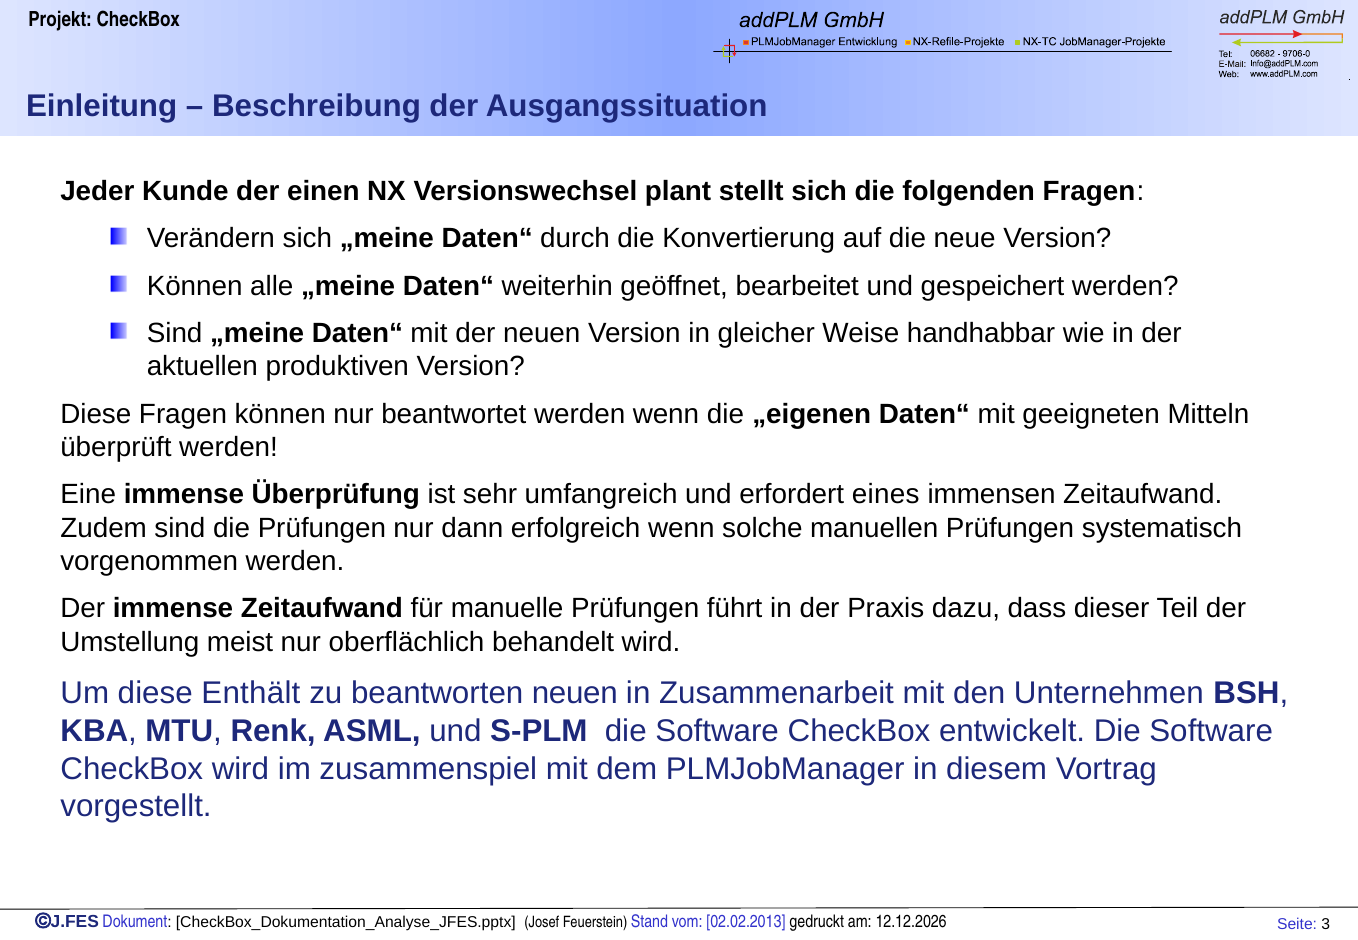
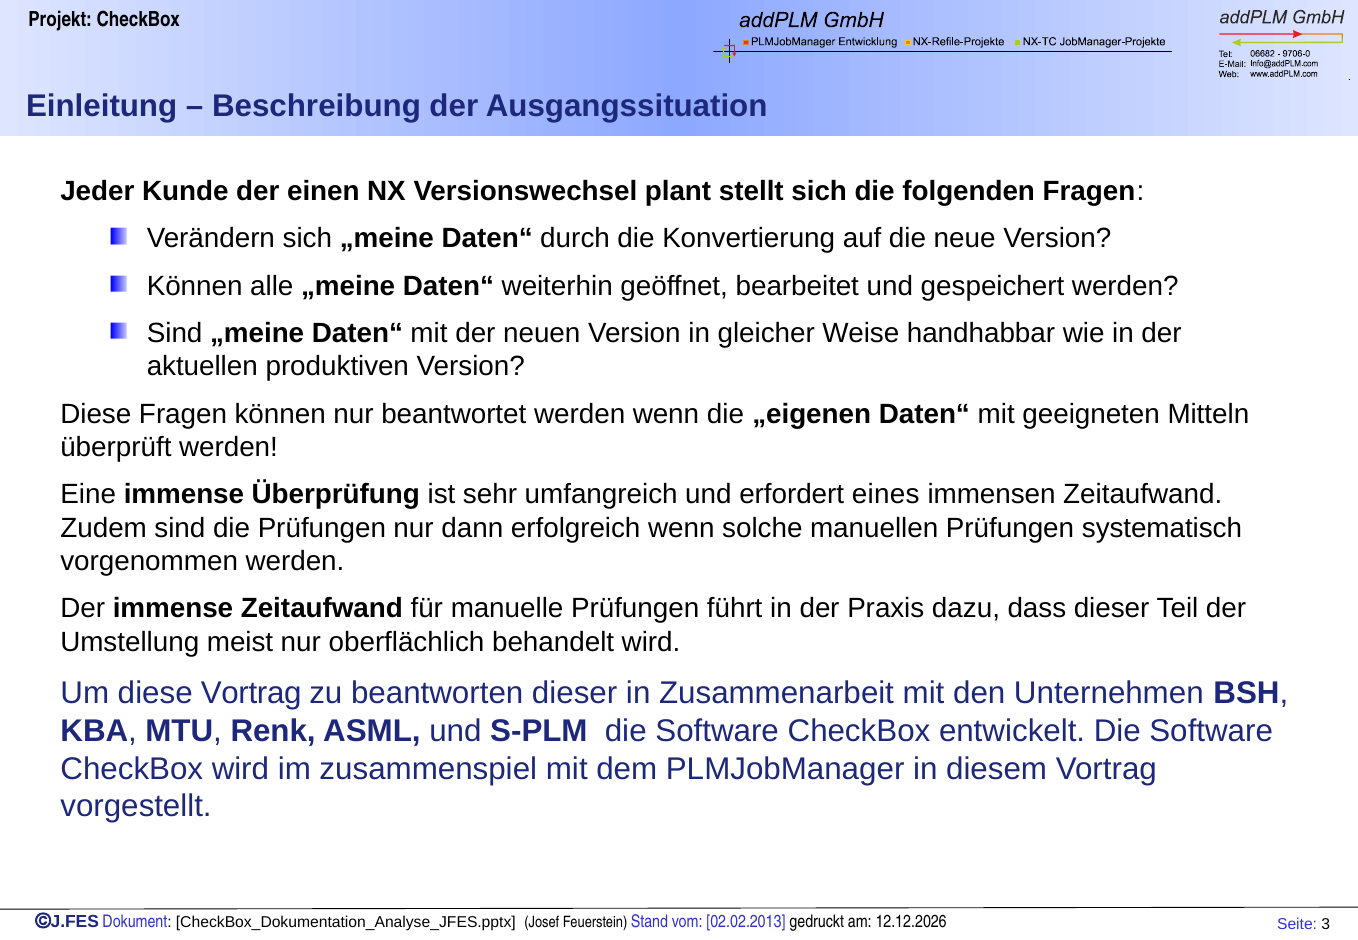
diese Enthält: Enthält -> Vortrag
beantworten neuen: neuen -> dieser
